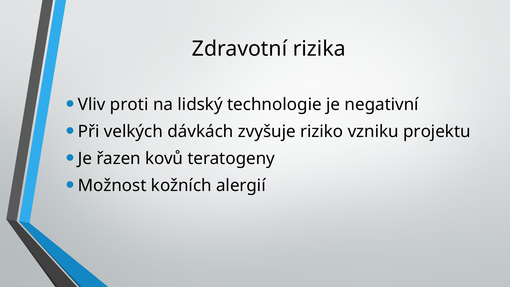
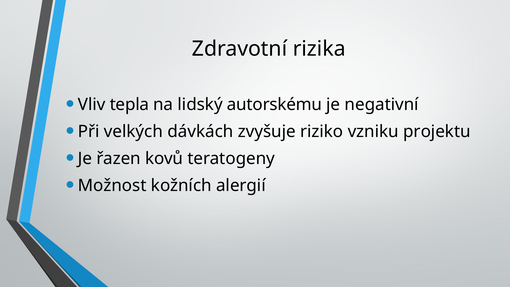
proti: proti -> tepla
technologie: technologie -> autorskému
